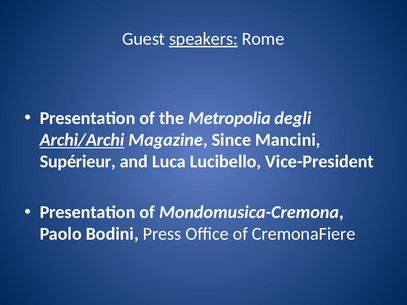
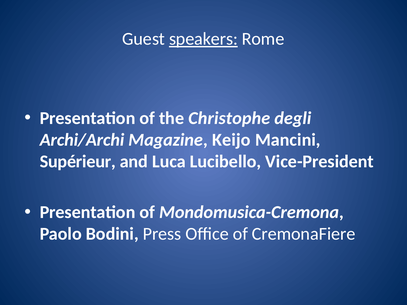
Metropolia: Metropolia -> Christophe
Archi/Archi underline: present -> none
Since: Since -> Keijo
